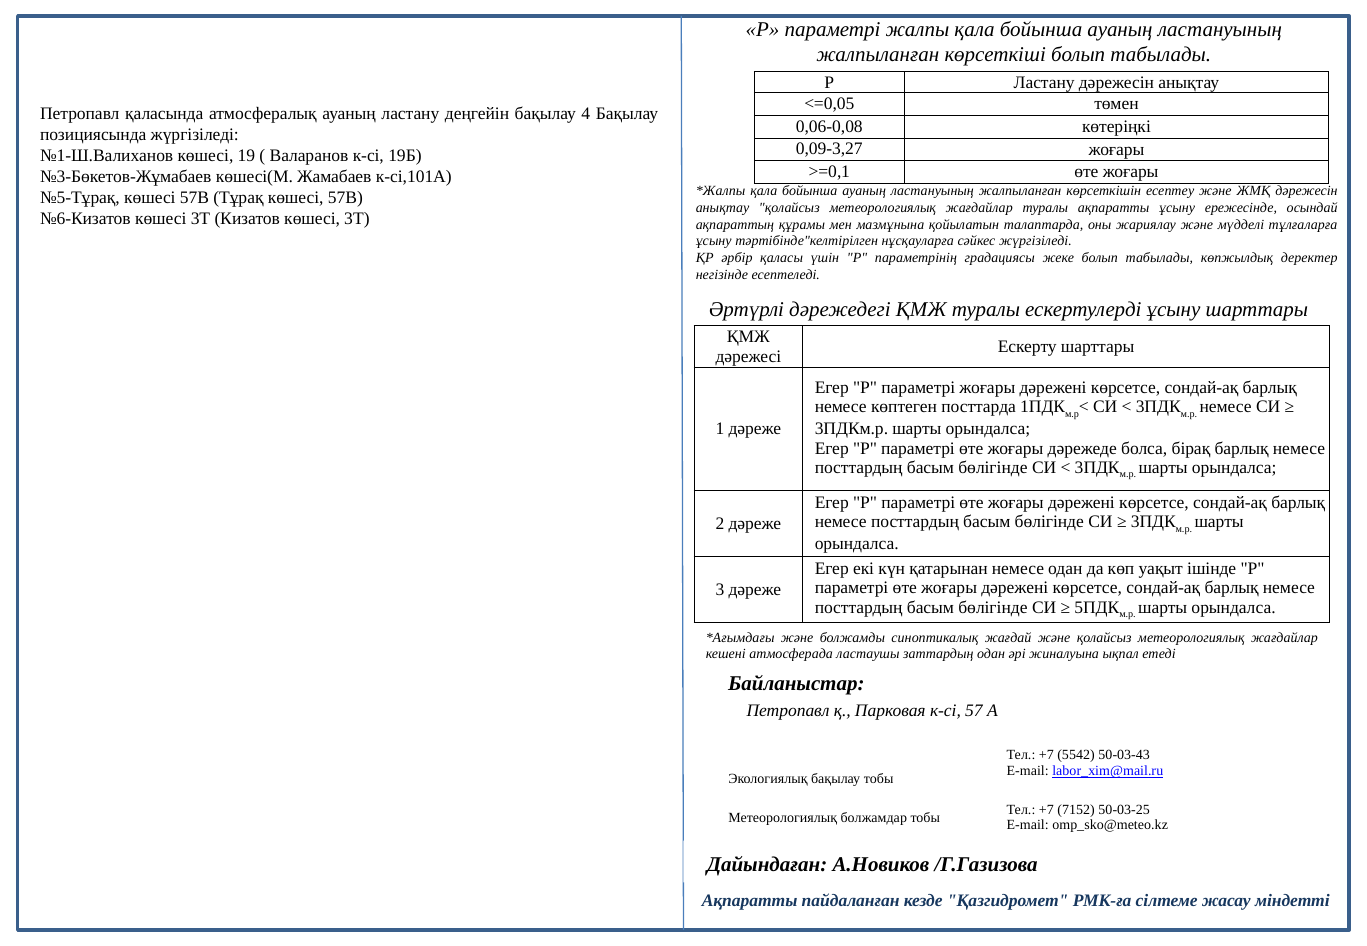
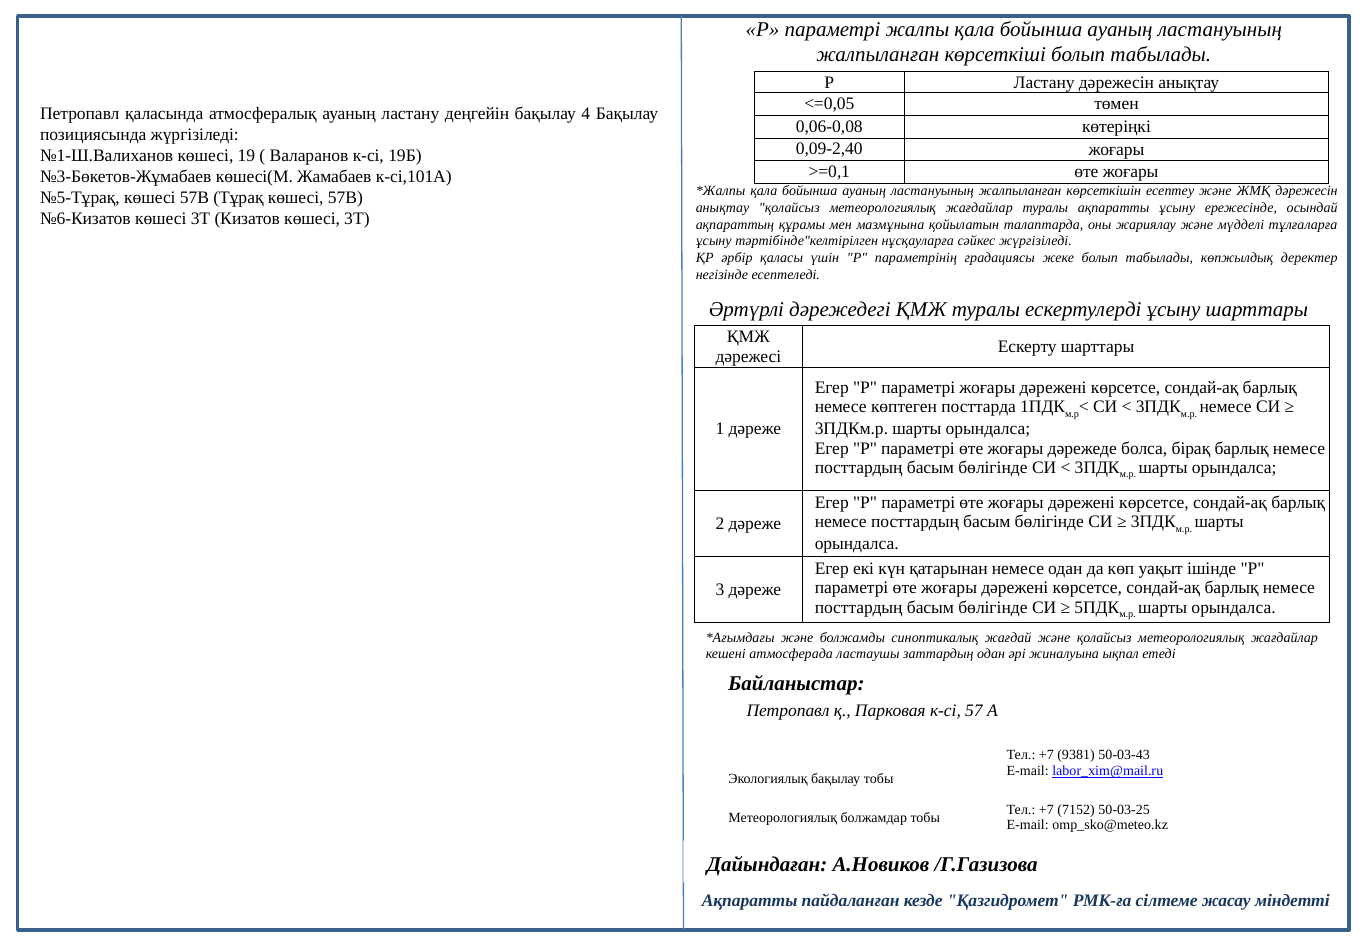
0,09-3,27: 0,09-3,27 -> 0,09-2,40
5542: 5542 -> 9381
